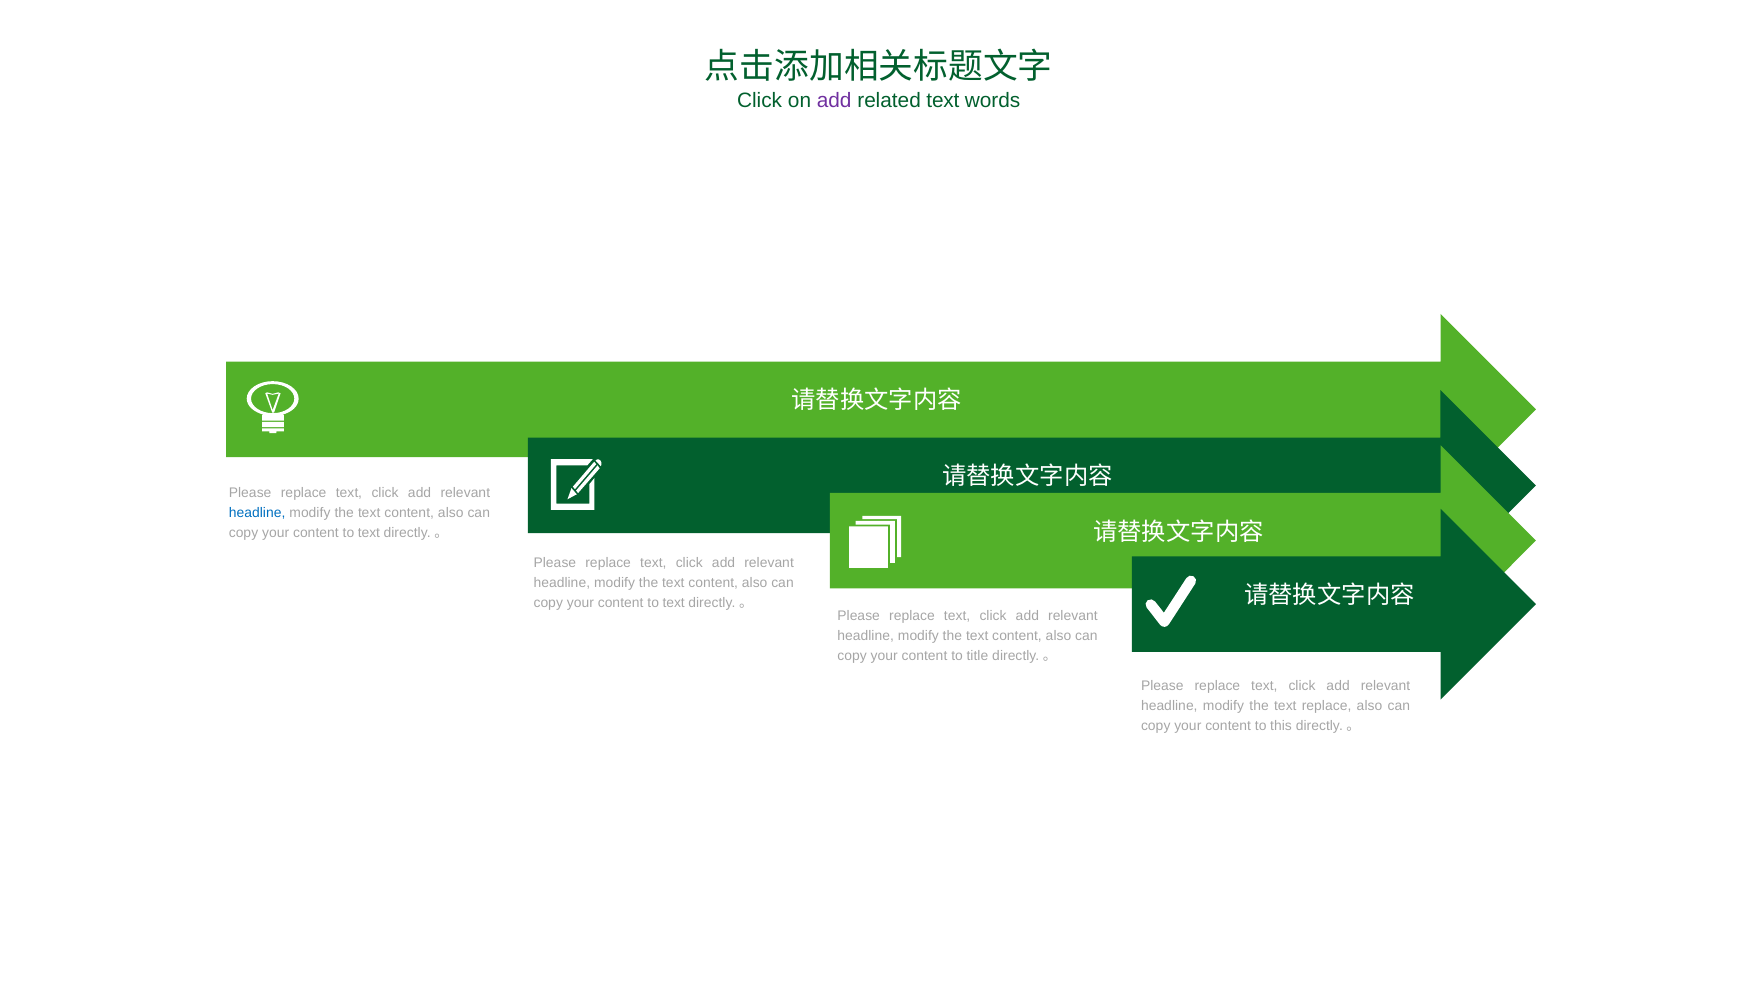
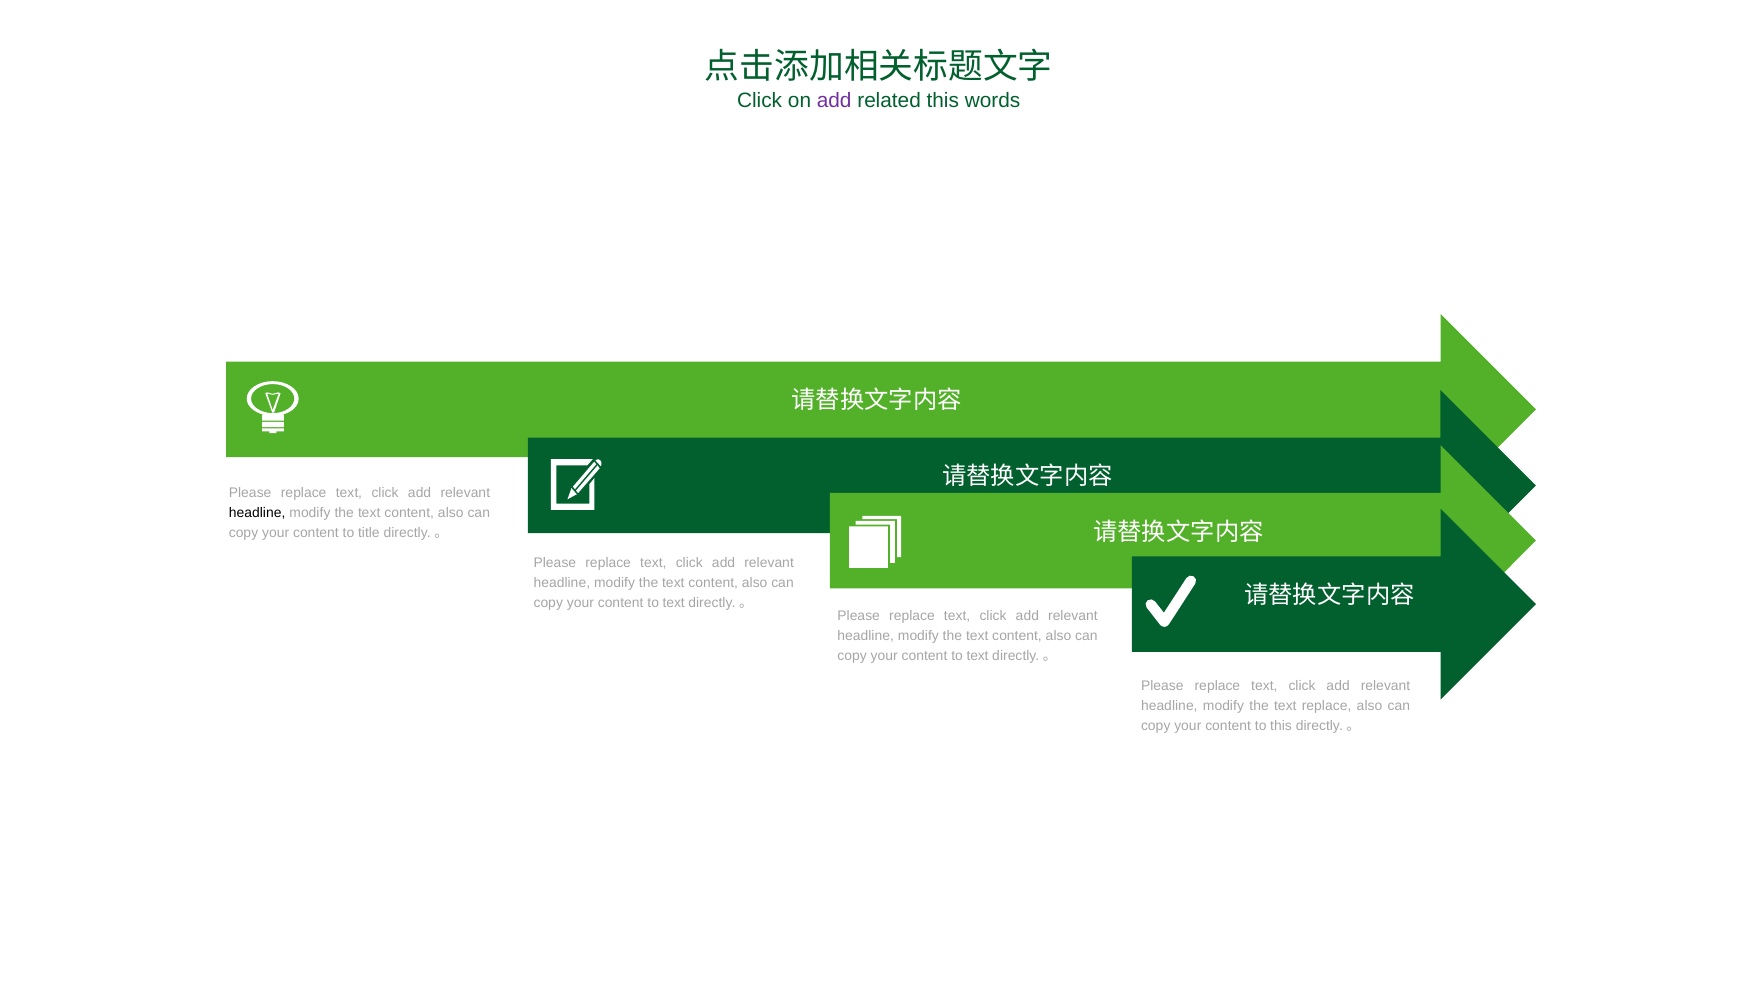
related text: text -> this
headline at (257, 513) colour: blue -> black
text at (369, 533): text -> title
title at (977, 656): title -> text
